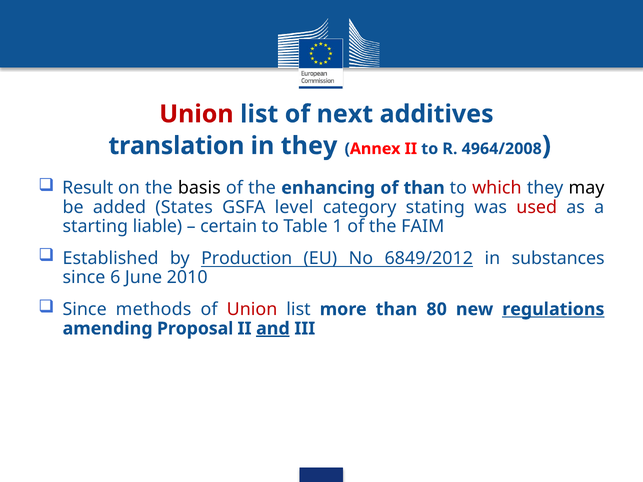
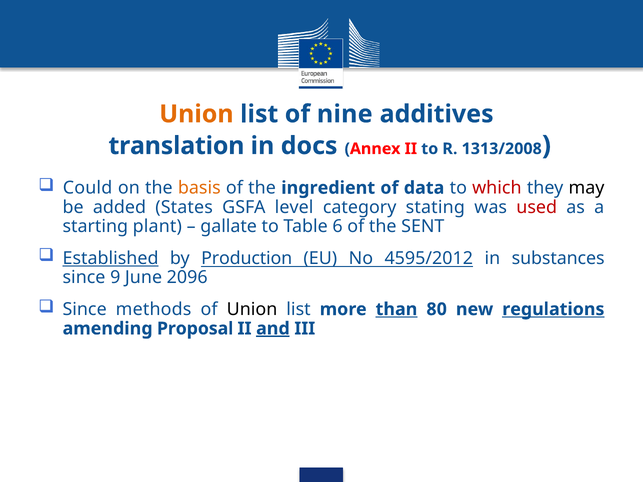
Union at (196, 114) colour: red -> orange
next: next -> nine
in they: they -> docs
4964/2008: 4964/2008 -> 1313/2008
Result: Result -> Could
basis colour: black -> orange
enhancing: enhancing -> ingredient
of than: than -> data
liable: liable -> plant
certain: certain -> gallate
1: 1 -> 6
FAIM: FAIM -> SENT
Established underline: none -> present
6849/2012: 6849/2012 -> 4595/2012
6: 6 -> 9
2010: 2010 -> 2096
Union at (252, 309) colour: red -> black
than at (396, 309) underline: none -> present
